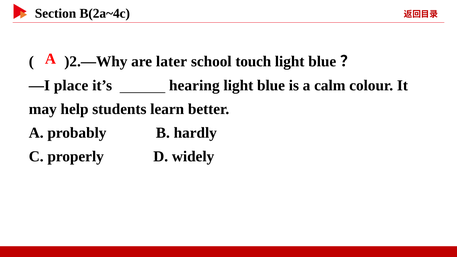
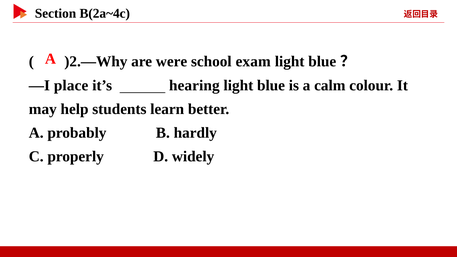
later: later -> were
touch: touch -> exam
